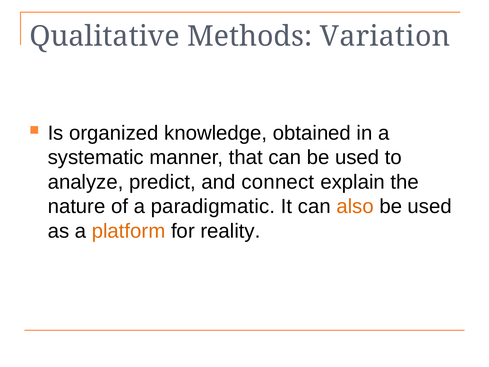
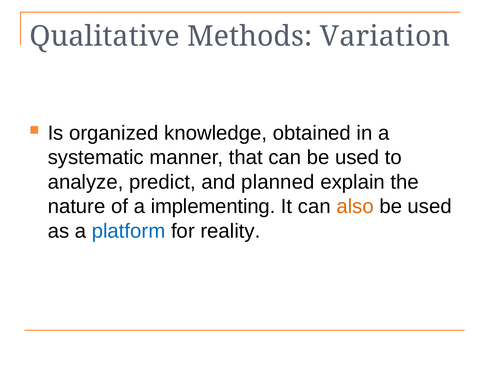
connect: connect -> planned
paradigmatic: paradigmatic -> implementing
platform colour: orange -> blue
